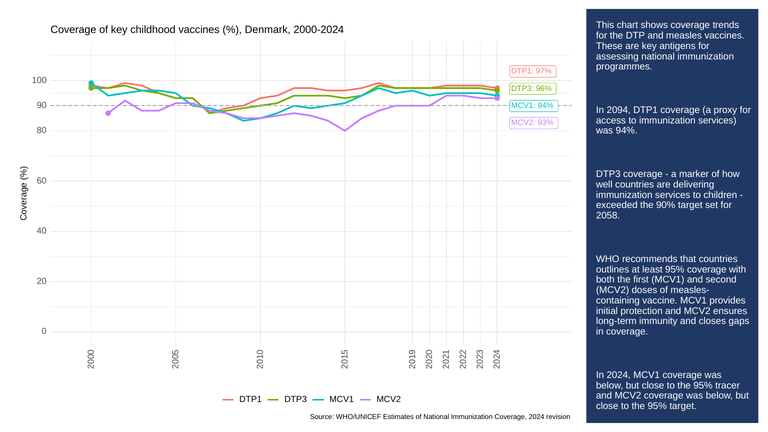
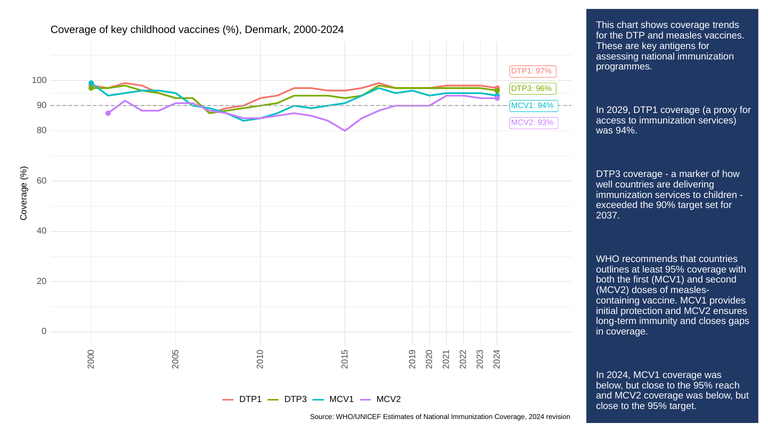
2094: 2094 -> 2029
2058: 2058 -> 2037
tracer: tracer -> reach
